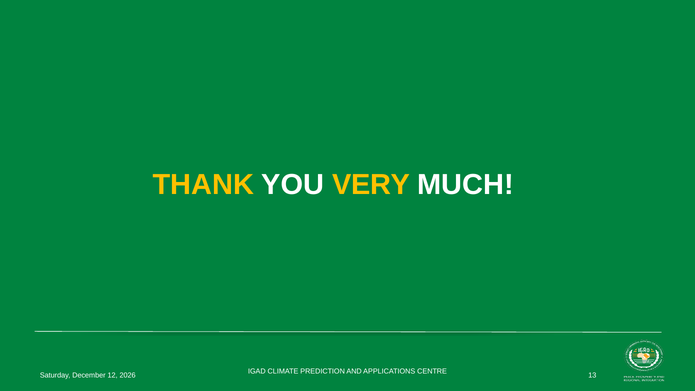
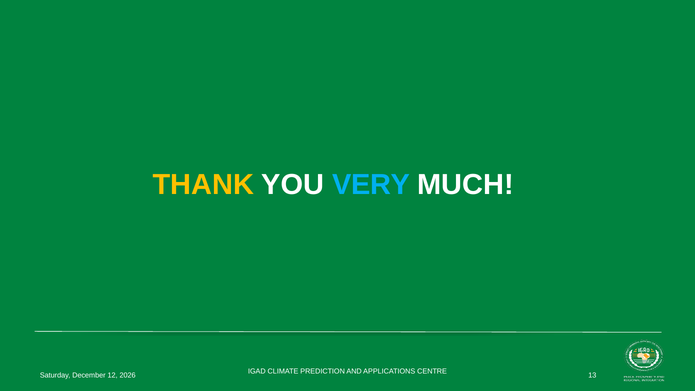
VERY colour: yellow -> light blue
